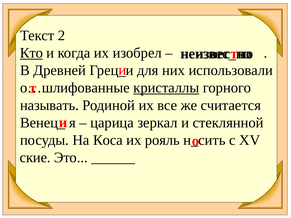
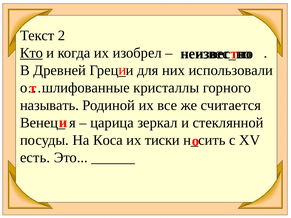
кристаллы underline: present -> none
рояль: рояль -> тиски
ские: ские -> есть
